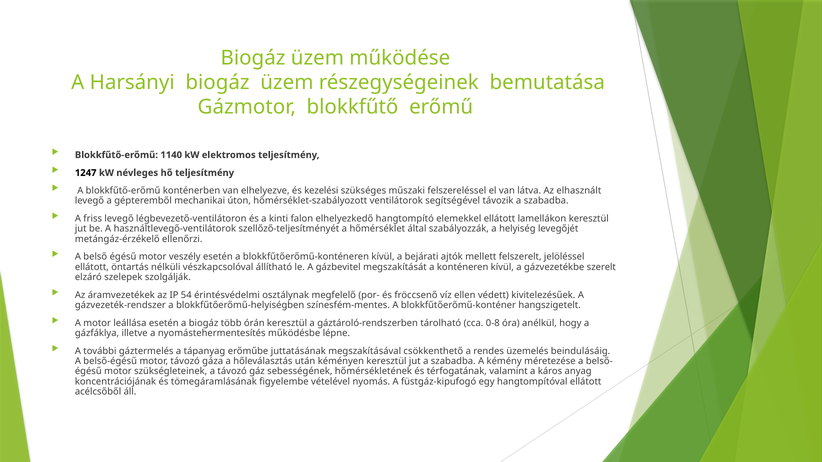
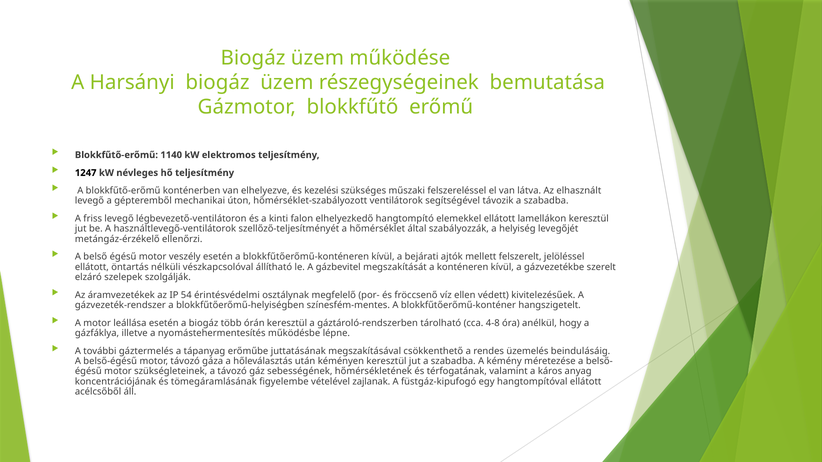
0-8: 0-8 -> 4-8
nyomás: nyomás -> zajlanak
